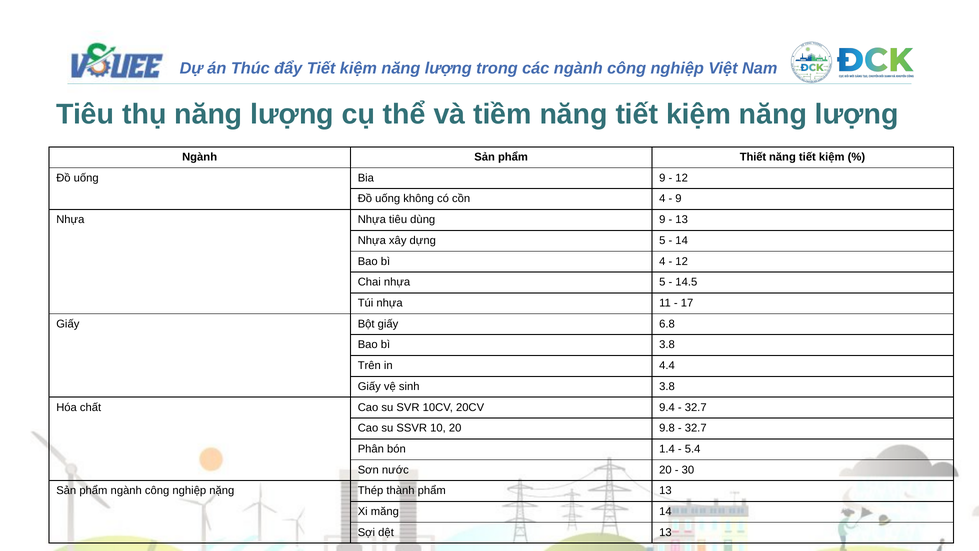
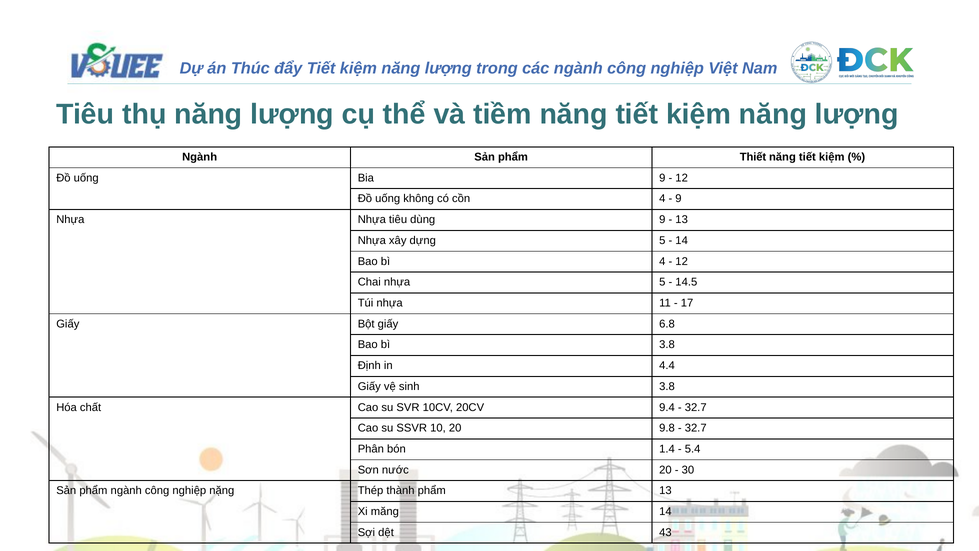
Trên: Trên -> Định
dệt 13: 13 -> 43
